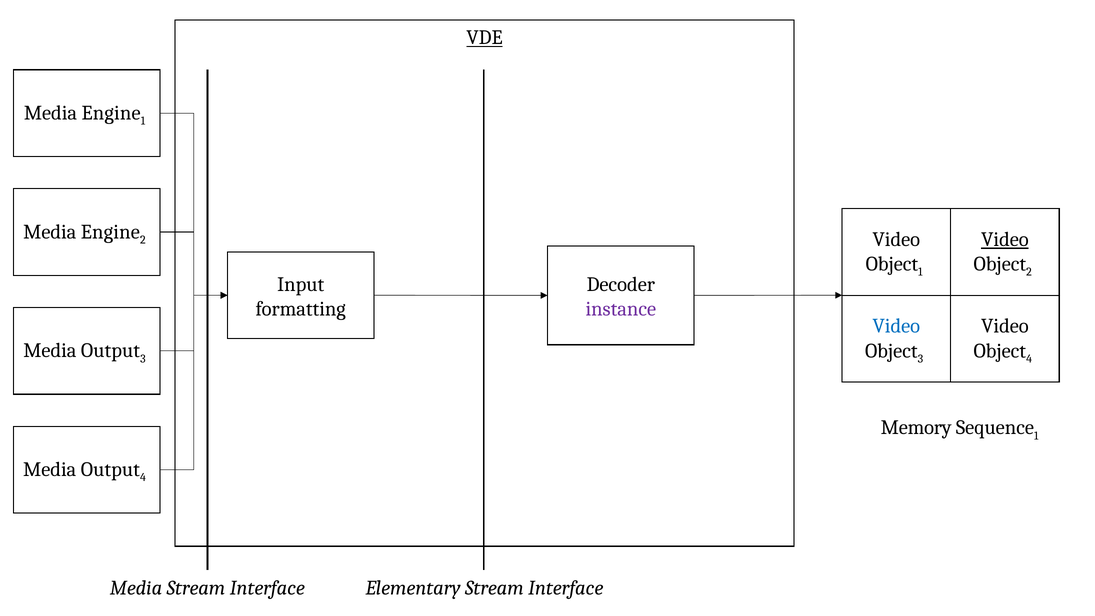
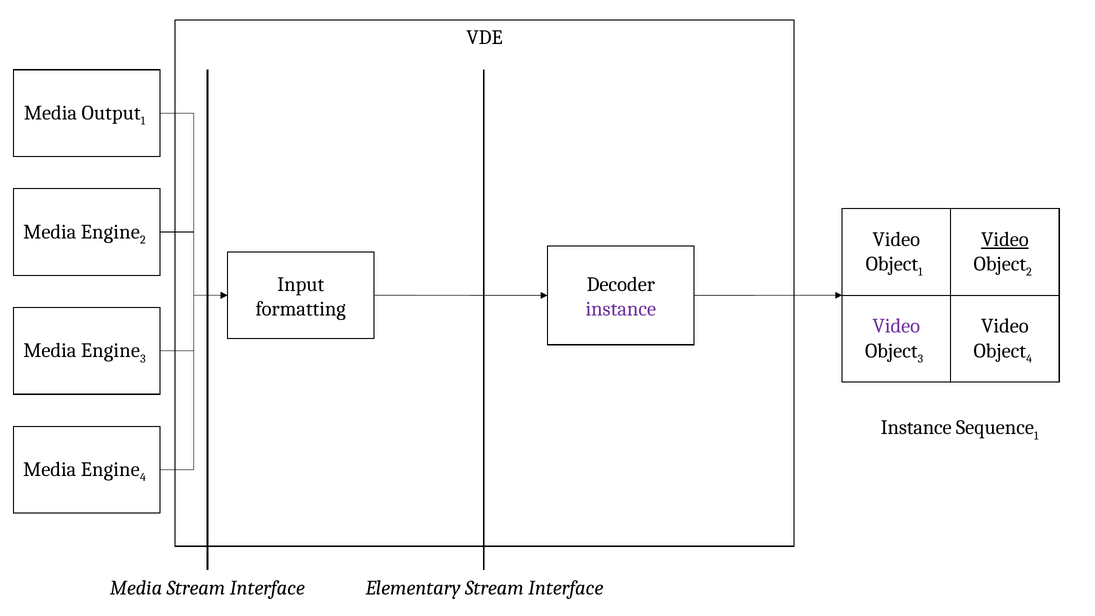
VDE underline: present -> none
Engine at (111, 113): Engine -> Output
Video at (896, 326) colour: blue -> purple
Output at (111, 351): Output -> Engine
Memory at (916, 428): Memory -> Instance
Output at (110, 470): Output -> Engine
